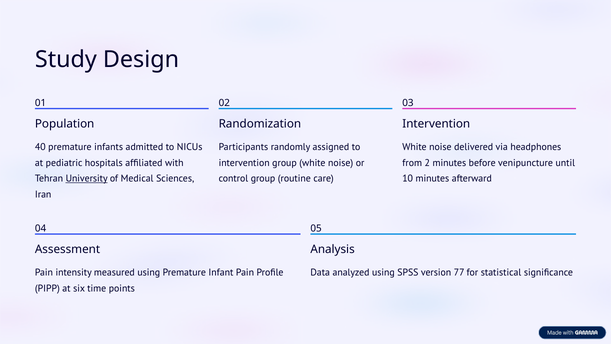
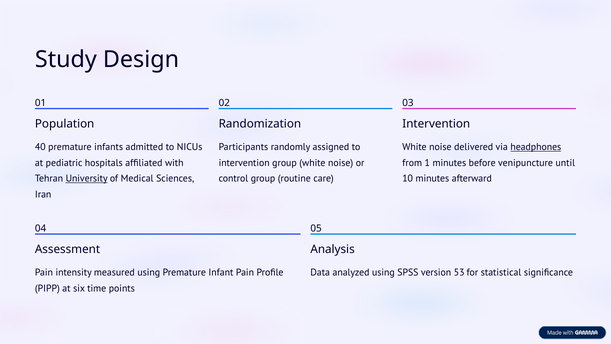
headphones underline: none -> present
2: 2 -> 1
77: 77 -> 53
